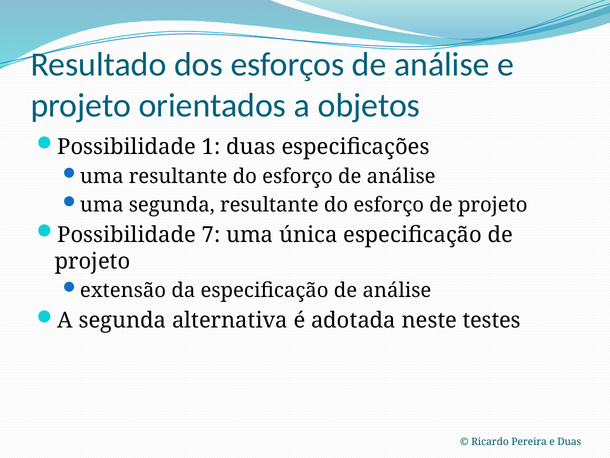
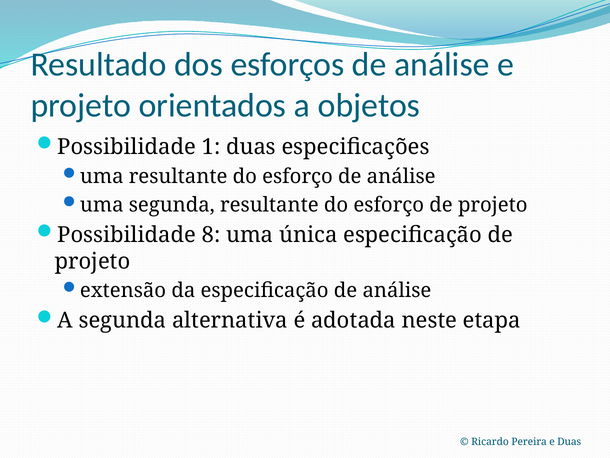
7: 7 -> 8
testes: testes -> etapa
